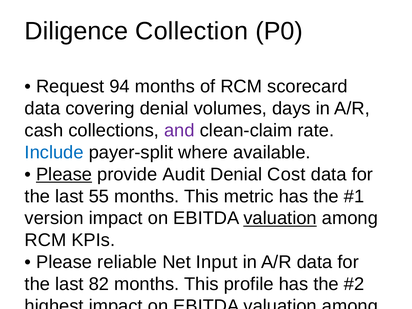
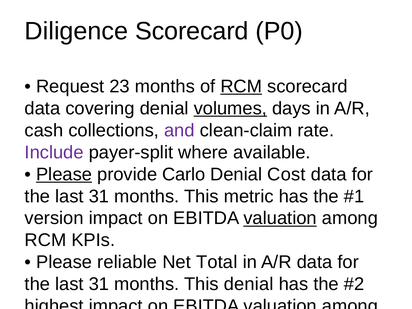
Diligence Collection: Collection -> Scorecard
94: 94 -> 23
RCM at (241, 86) underline: none -> present
volumes underline: none -> present
Include colour: blue -> purple
Audit: Audit -> Carlo
55 at (99, 196): 55 -> 31
Input: Input -> Total
82 at (99, 284): 82 -> 31
This profile: profile -> denial
